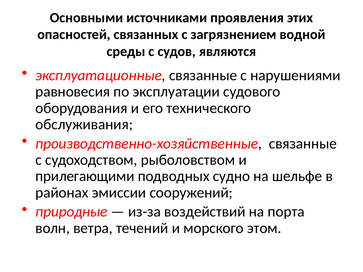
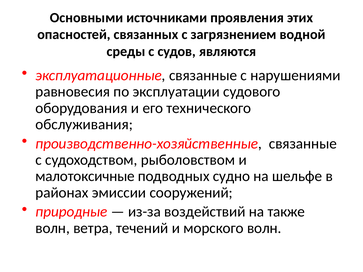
прилегающими: прилегающими -> малотоксичные
порта: порта -> также
морского этом: этом -> волн
